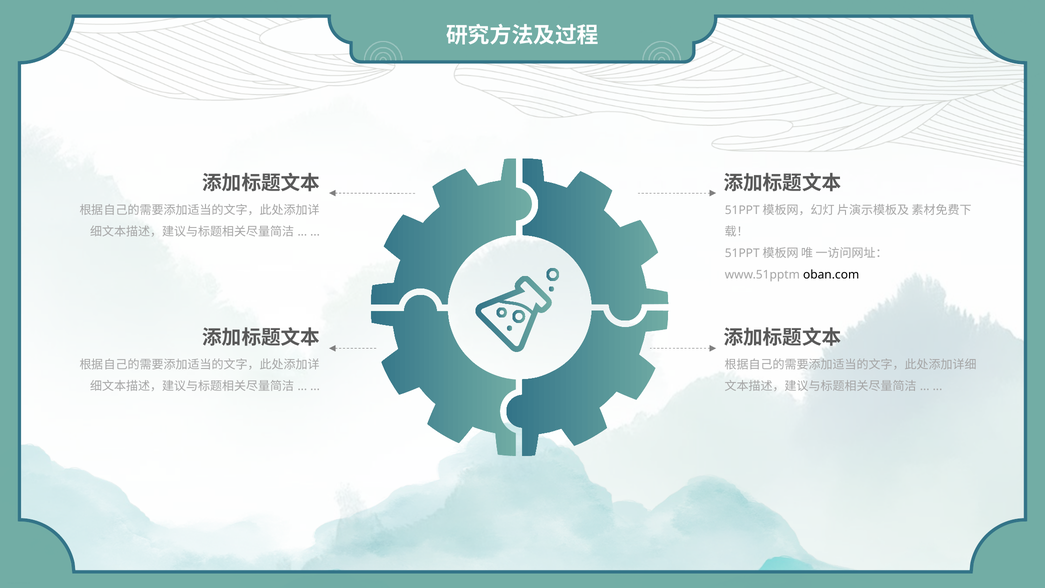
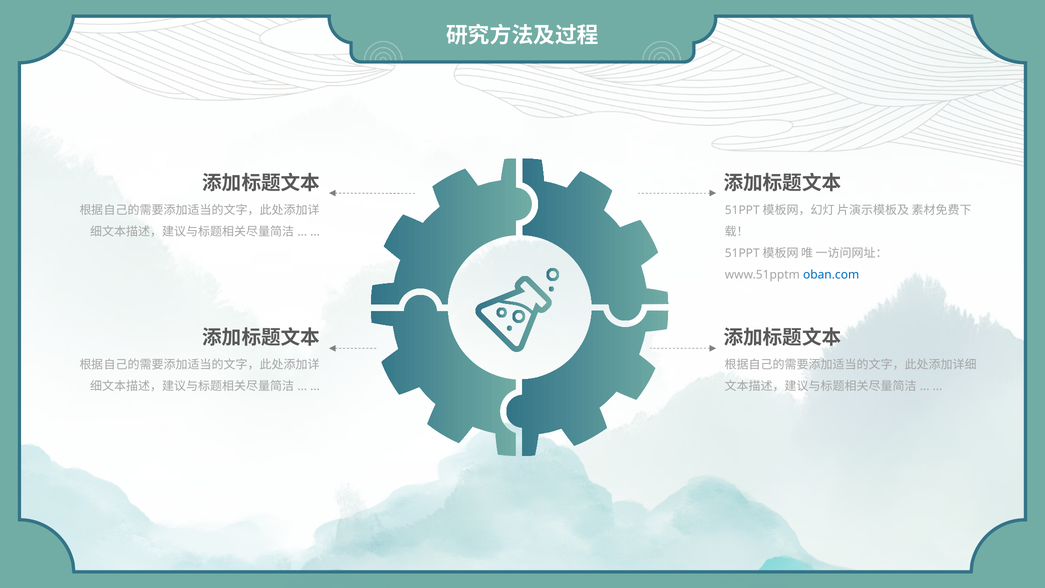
oban.com colour: black -> blue
